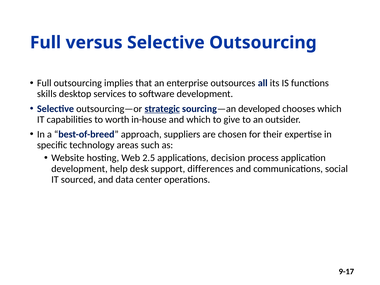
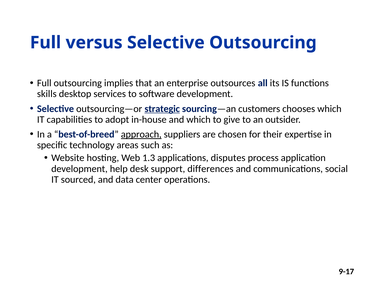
developed: developed -> customers
worth: worth -> adopt
approach underline: none -> present
2.5: 2.5 -> 1.3
decision: decision -> disputes
